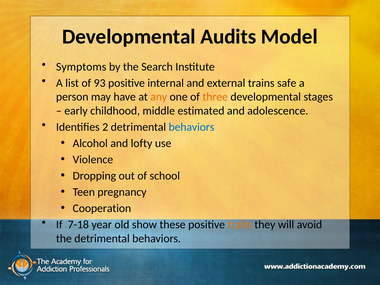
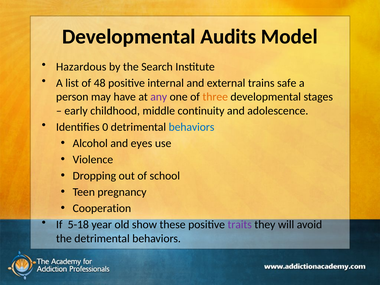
Symptoms: Symptoms -> Hazardous
93: 93 -> 48
any colour: orange -> purple
estimated: estimated -> continuity
2: 2 -> 0
lofty: lofty -> eyes
7-18: 7-18 -> 5-18
traits colour: orange -> purple
